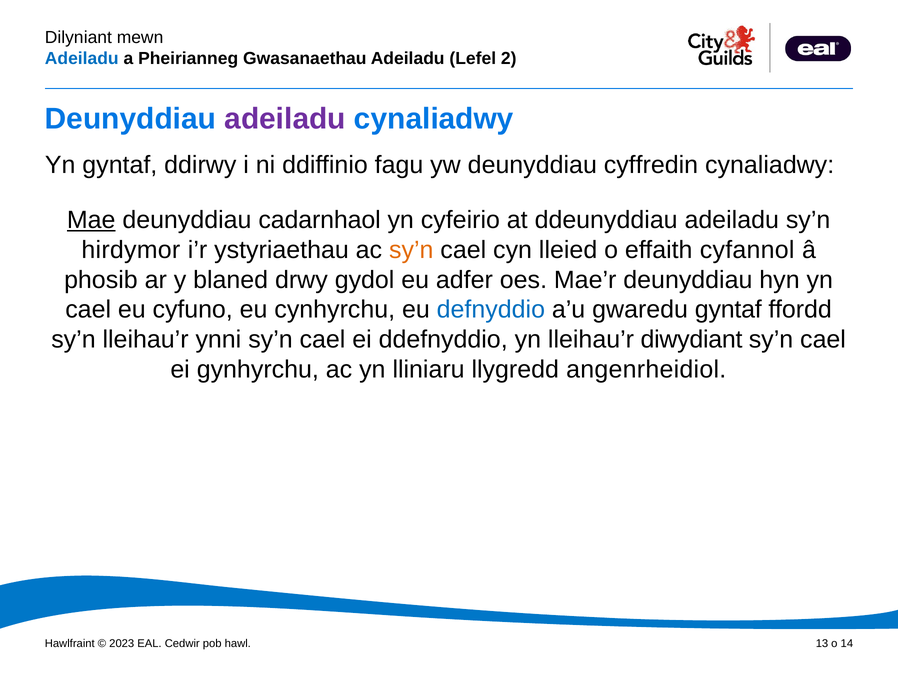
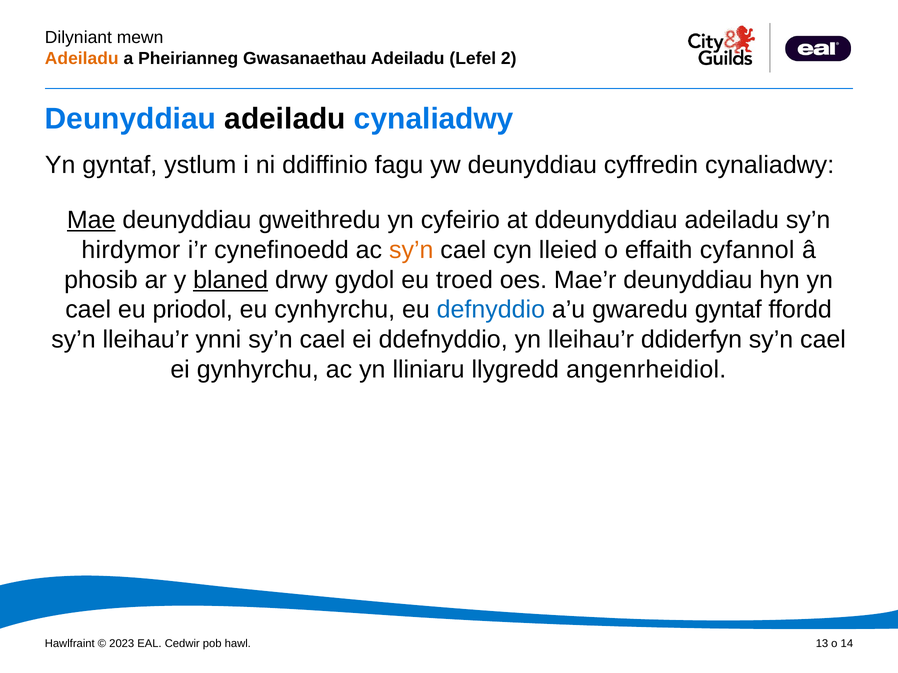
Adeiladu at (82, 58) colour: blue -> orange
adeiladu at (285, 119) colour: purple -> black
ddirwy: ddirwy -> ystlum
cadarnhaol: cadarnhaol -> gweithredu
ystyriaethau: ystyriaethau -> cynefinoedd
blaned underline: none -> present
adfer: adfer -> troed
cyfuno: cyfuno -> priodol
diwydiant: diwydiant -> ddiderfyn
